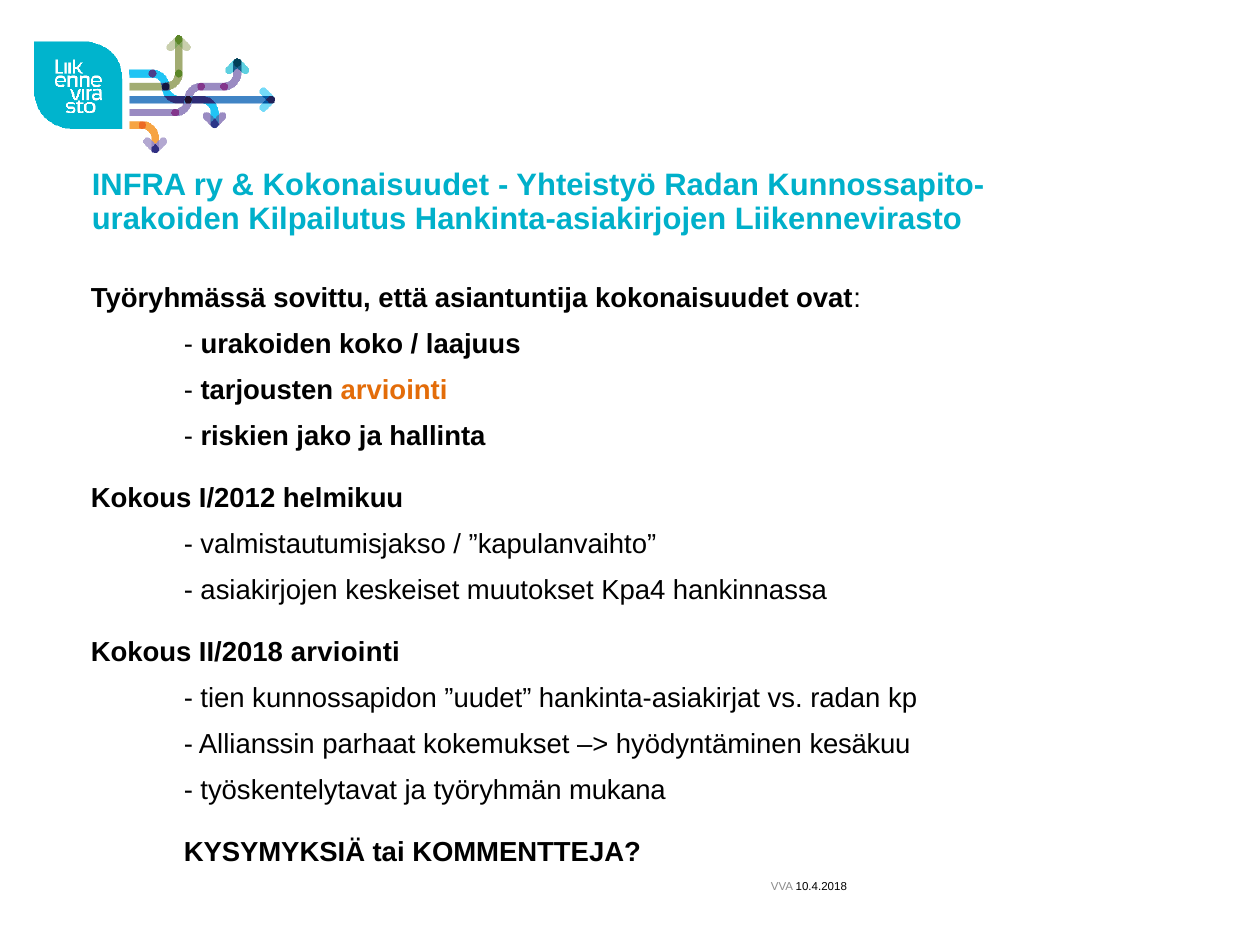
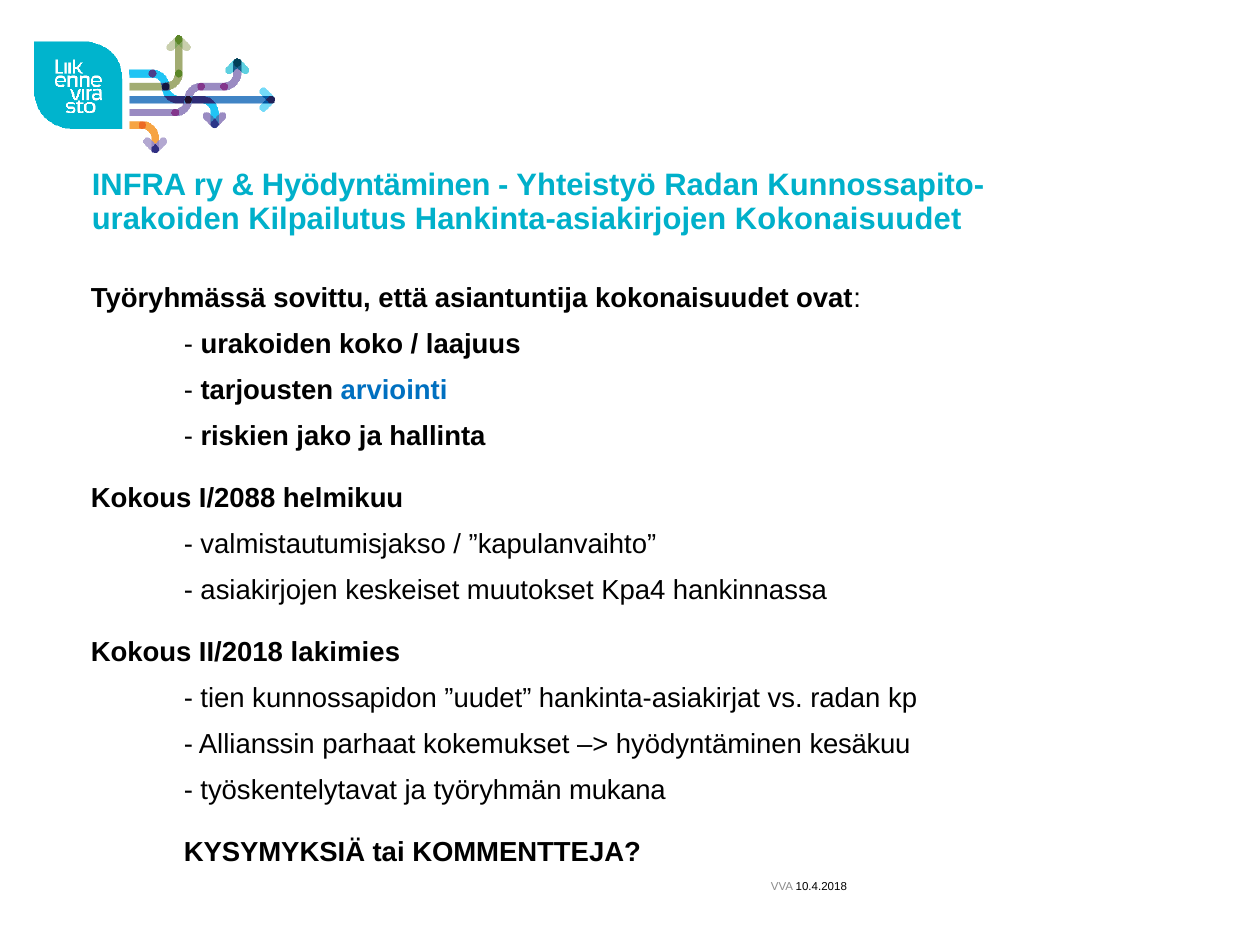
Kokonaisuudet at (376, 185): Kokonaisuudet -> Hyödyntäminen
Hankinta-asiakirjojen Liikennevirasto: Liikennevirasto -> Kokonaisuudet
arviointi at (394, 391) colour: orange -> blue
I/2012: I/2012 -> I/2088
II/2018 arviointi: arviointi -> lakimies
